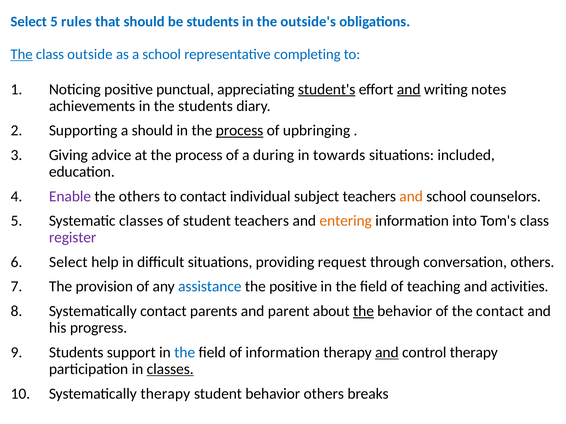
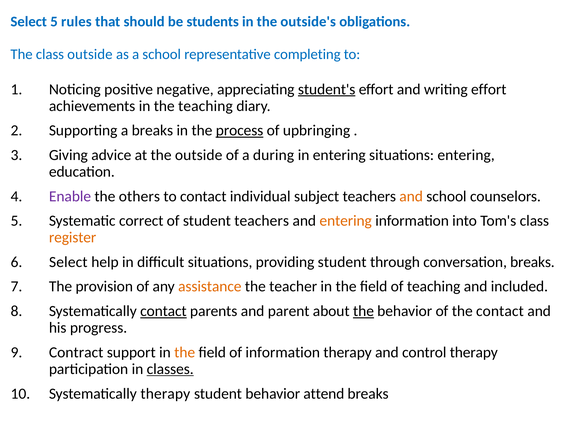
The at (22, 54) underline: present -> none
punctual: punctual -> negative
and at (409, 89) underline: present -> none
writing notes: notes -> effort
the students: students -> teaching
a should: should -> breaks
at the process: process -> outside
in towards: towards -> entering
situations included: included -> entering
Systematic classes: classes -> correct
register colour: purple -> orange
providing request: request -> student
conversation others: others -> breaks
assistance colour: blue -> orange
the positive: positive -> teacher
activities: activities -> included
contact at (163, 311) underline: none -> present
Students at (76, 353): Students -> Contract
the at (185, 353) colour: blue -> orange
and at (387, 353) underline: present -> none
behavior others: others -> attend
